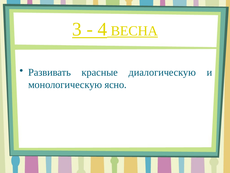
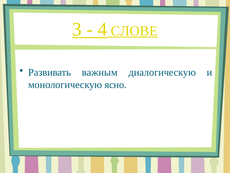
ВЕСНА: ВЕСНА -> СЛОВЕ
красные: красные -> важным
